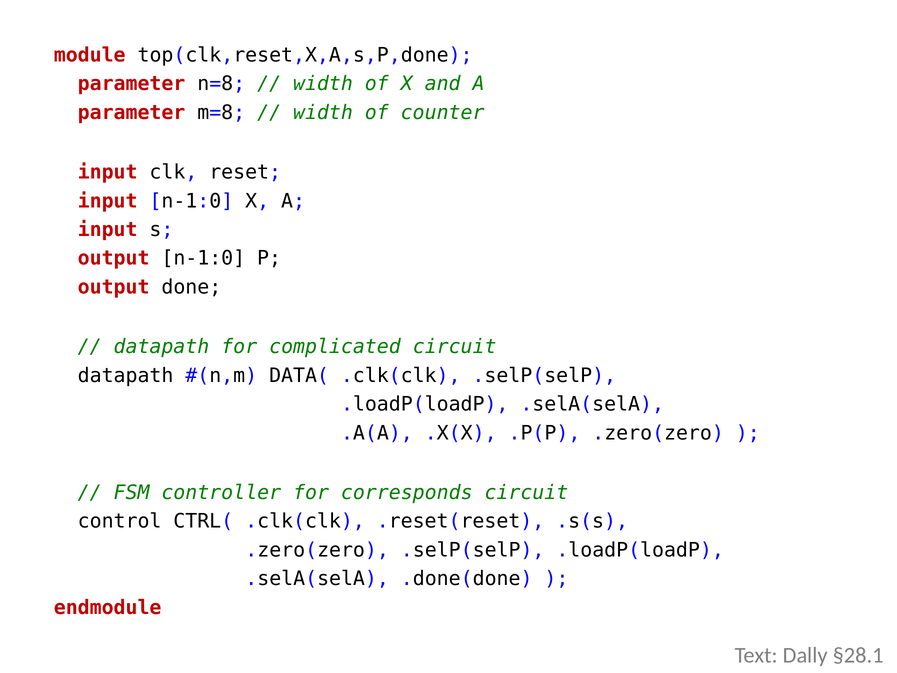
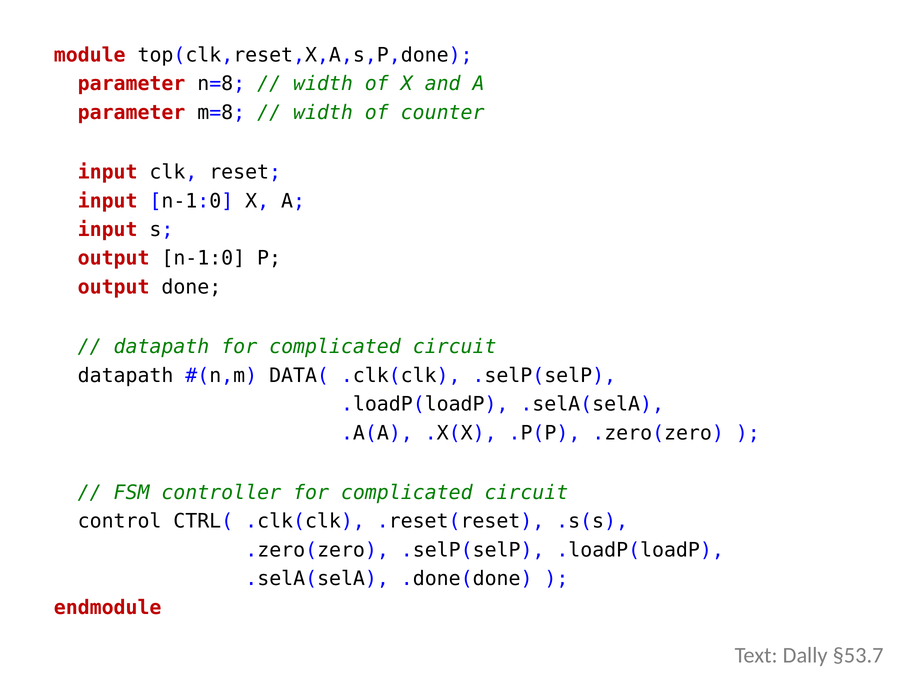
controller for corresponds: corresponds -> complicated
§28.1: §28.1 -> §53.7
